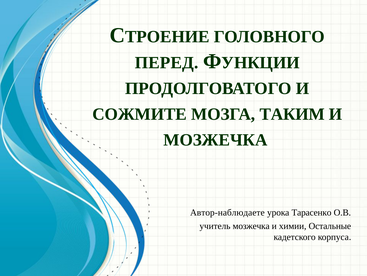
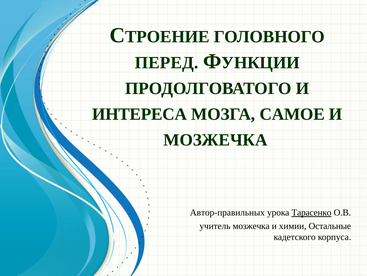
СОЖМИТЕ: СОЖМИТЕ -> ИНТЕРЕСА
ТАКИМ: ТАКИМ -> САМОЕ
Автор-наблюдаете: Автор-наблюдаете -> Автор-правильных
Тарасенко underline: none -> present
